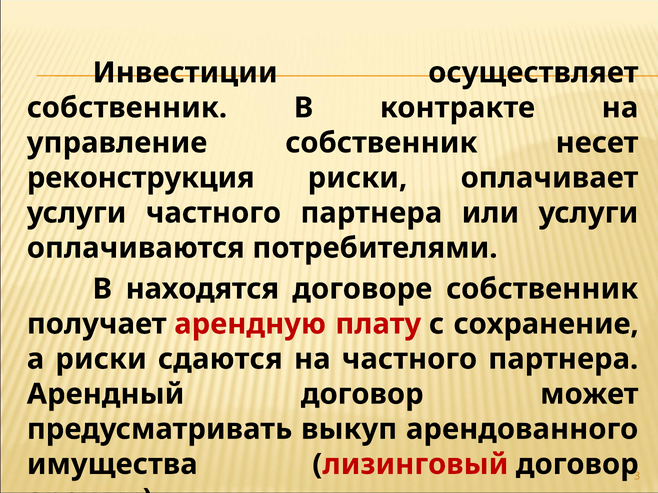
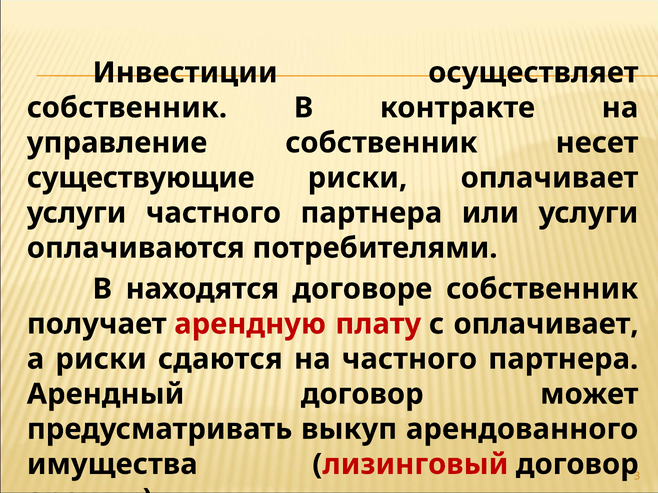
реконструкция: реконструкция -> существующие
с сохранение: сохранение -> оплачивает
